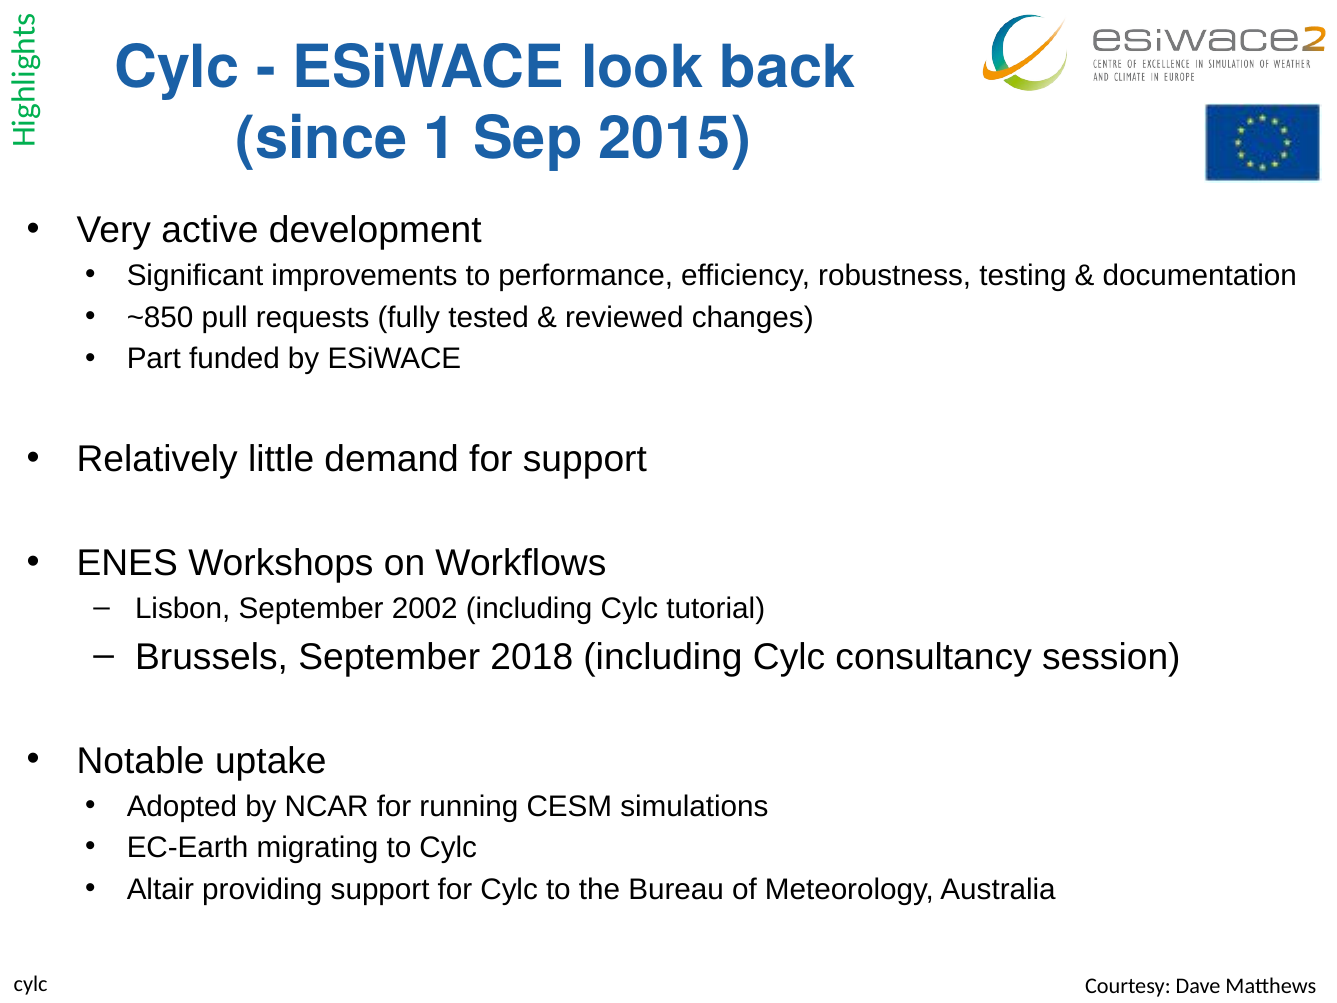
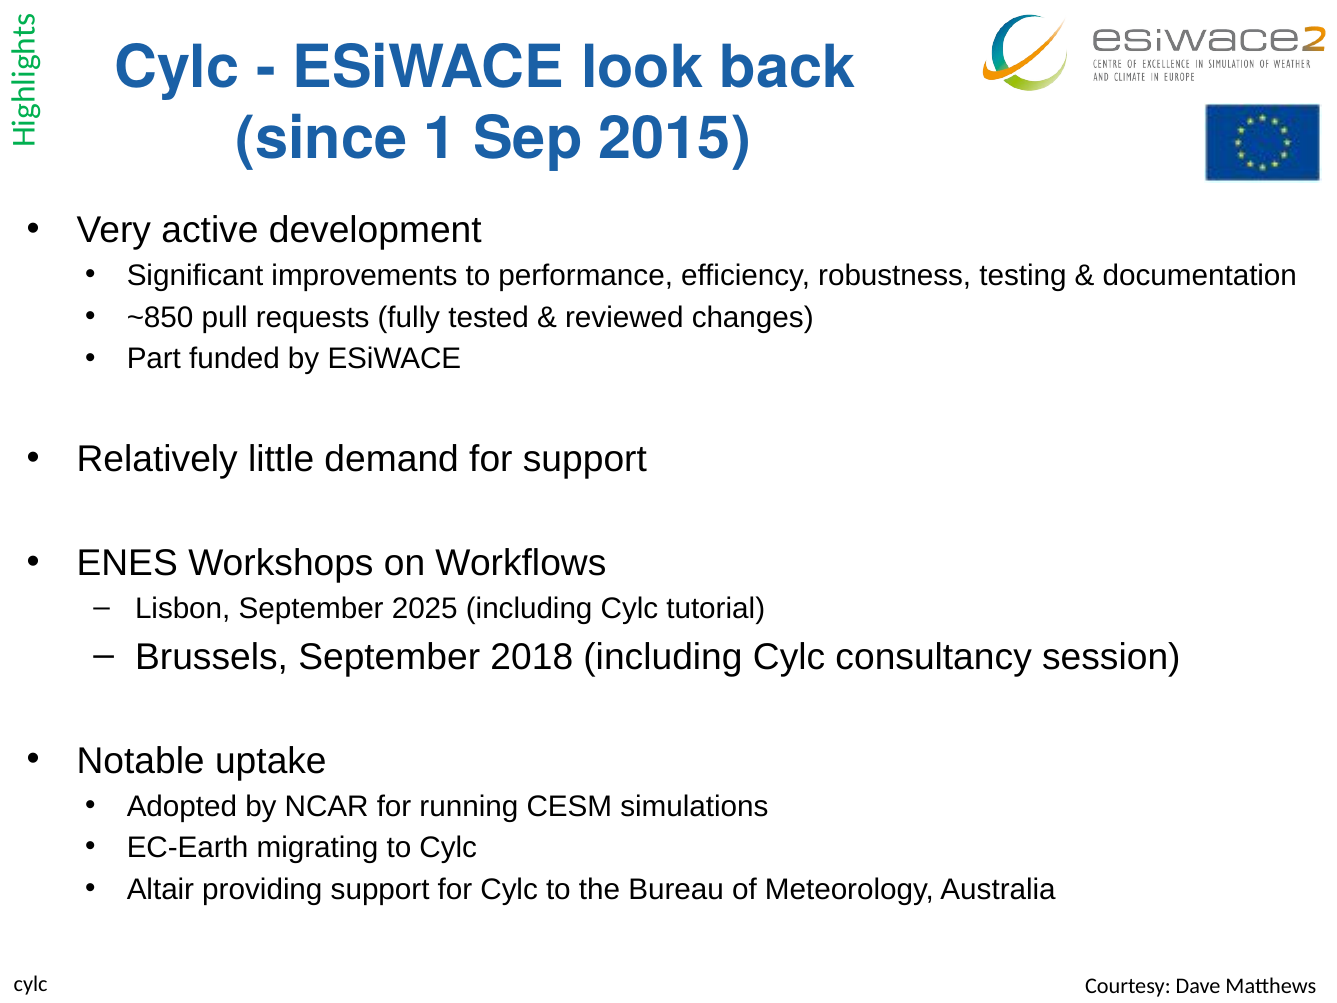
2002: 2002 -> 2025
